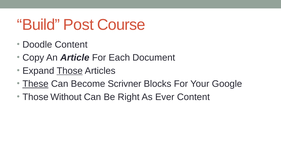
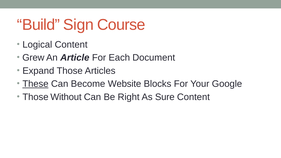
Post: Post -> Sign
Doodle: Doodle -> Logical
Copy: Copy -> Grew
Those at (70, 71) underline: present -> none
Scrivner: Scrivner -> Website
Ever: Ever -> Sure
